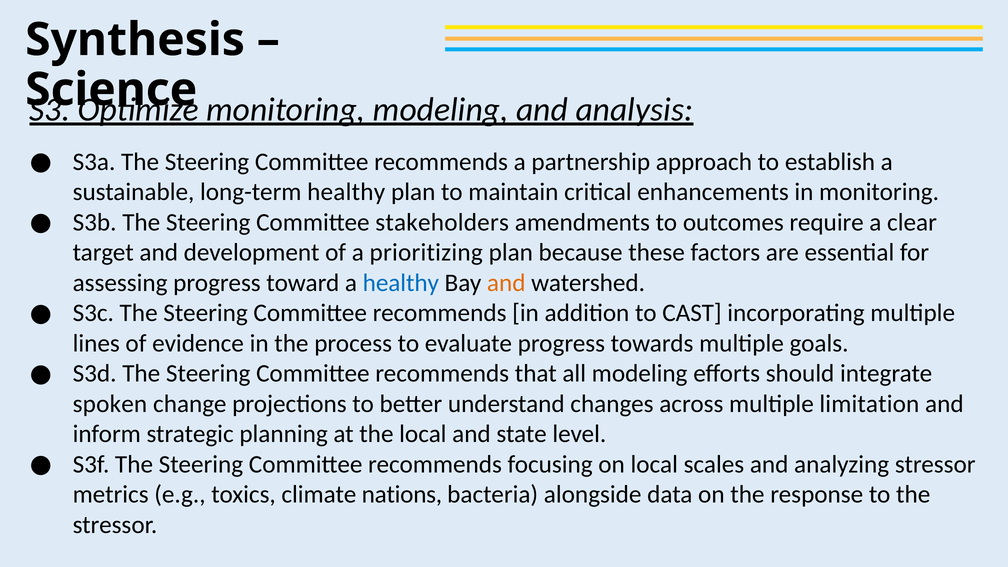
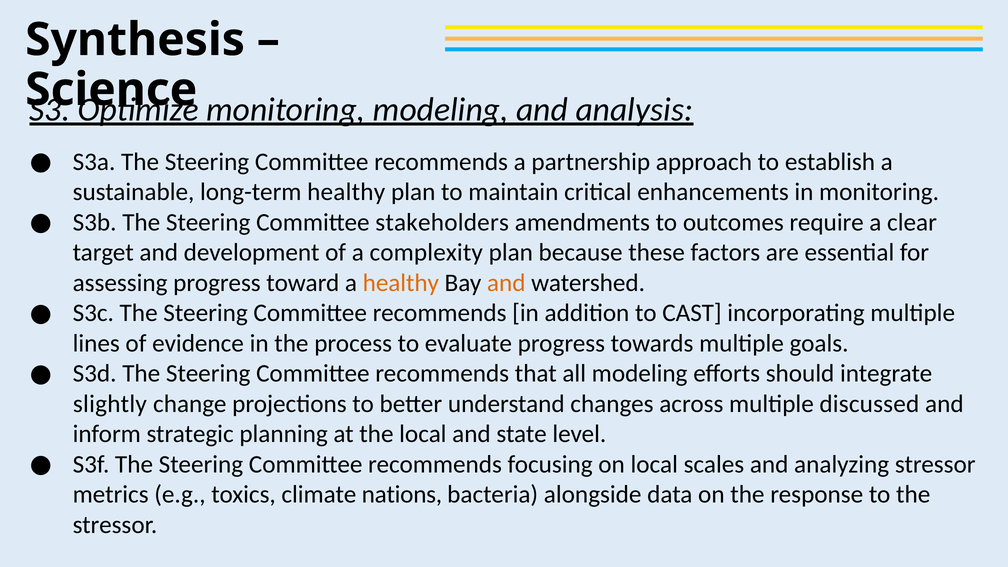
prioritizing: prioritizing -> complexity
healthy at (401, 283) colour: blue -> orange
spoken: spoken -> slightly
limitation: limitation -> discussed
